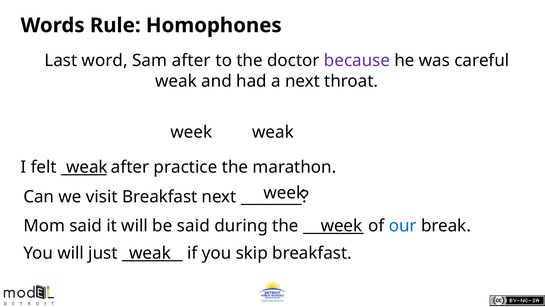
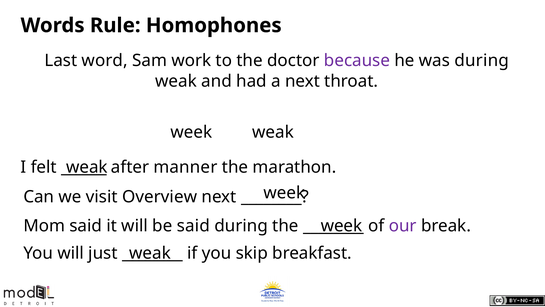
Sam after: after -> work
was careful: careful -> during
practice: practice -> manner
visit Breakfast: Breakfast -> Overview
our colour: blue -> purple
